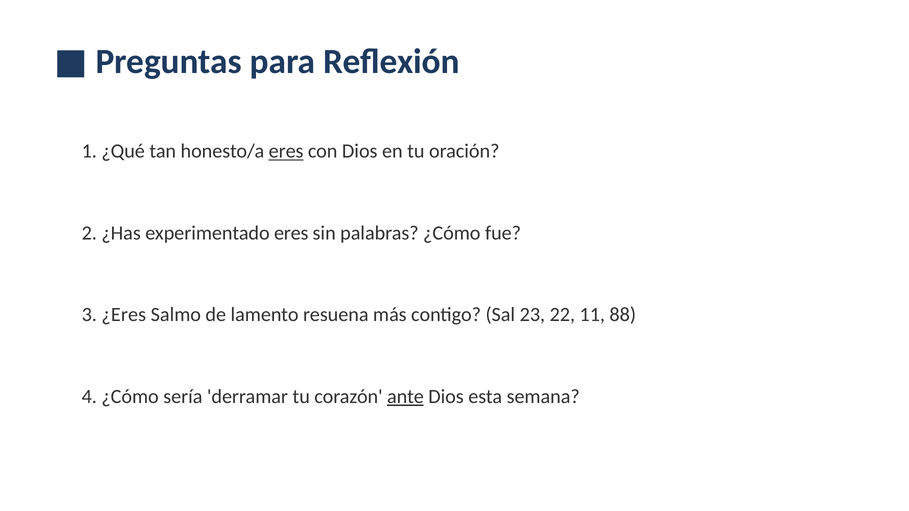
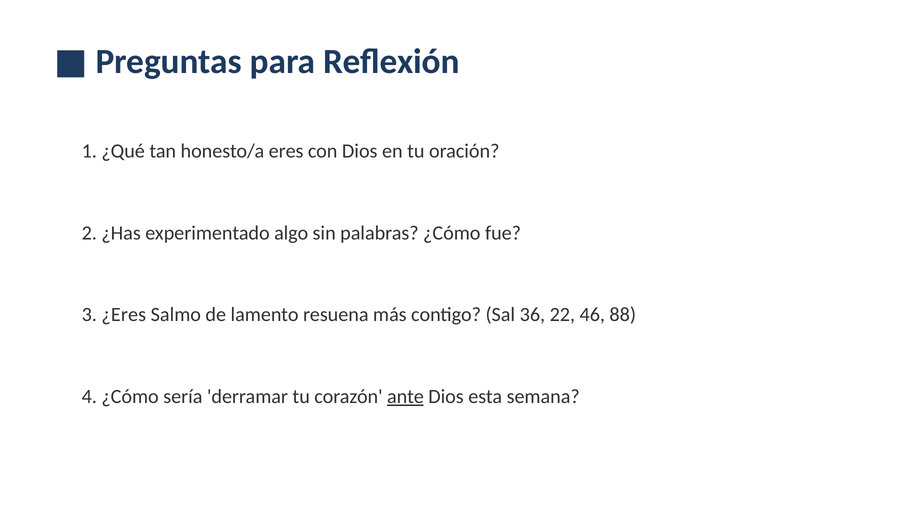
eres at (286, 151) underline: present -> none
experimentado eres: eres -> algo
23: 23 -> 36
11: 11 -> 46
